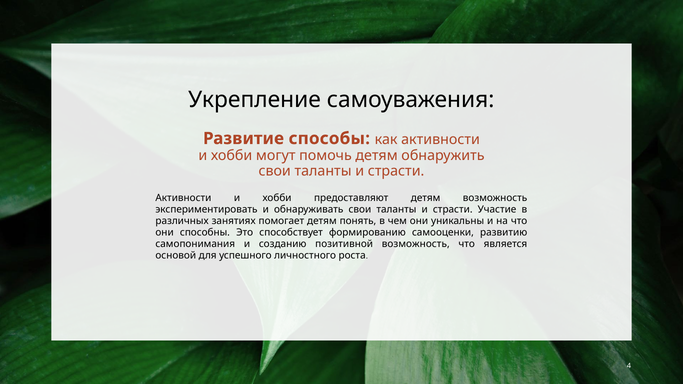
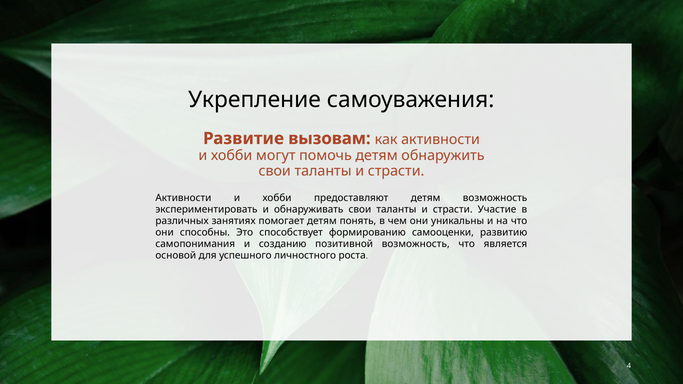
способы: способы -> вызовам
